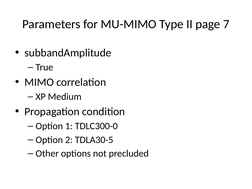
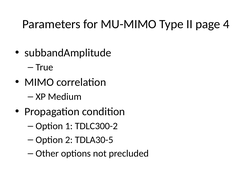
7: 7 -> 4
TDLC300-0: TDLC300-0 -> TDLC300-2
